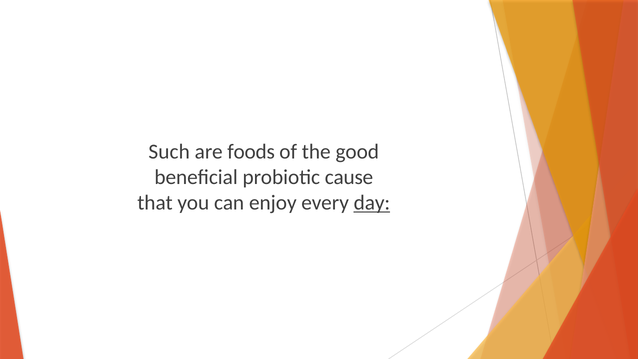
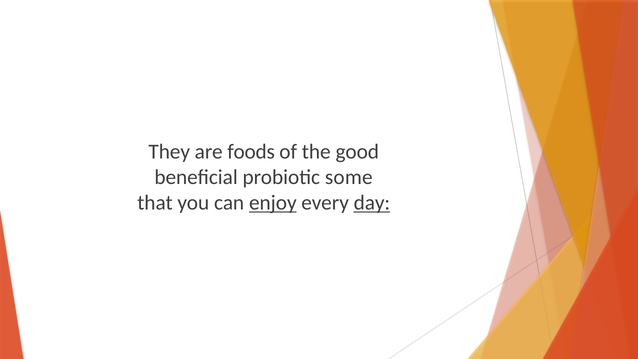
Such: Such -> They
cause: cause -> some
enjoy underline: none -> present
